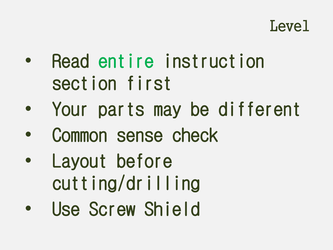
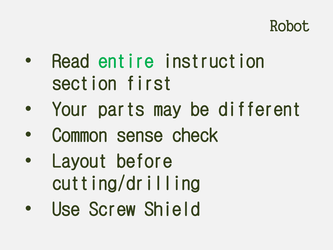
Level: Level -> Robot
